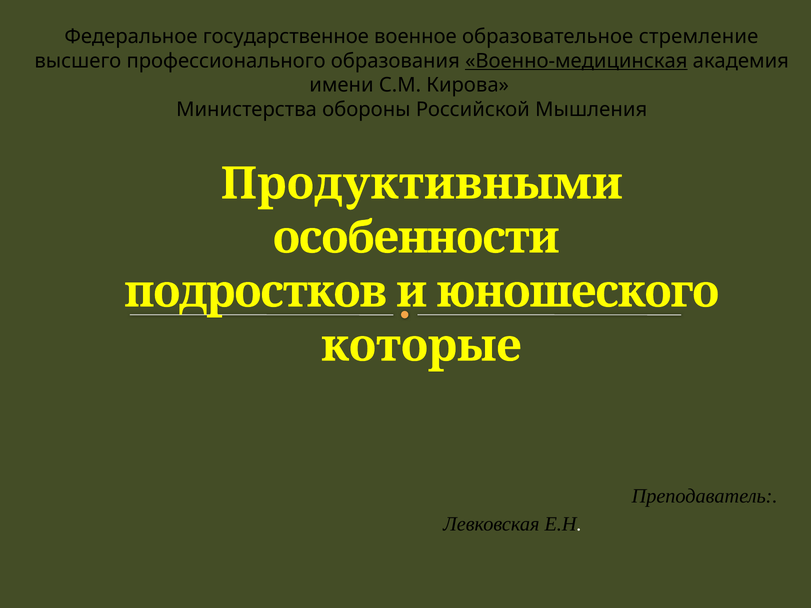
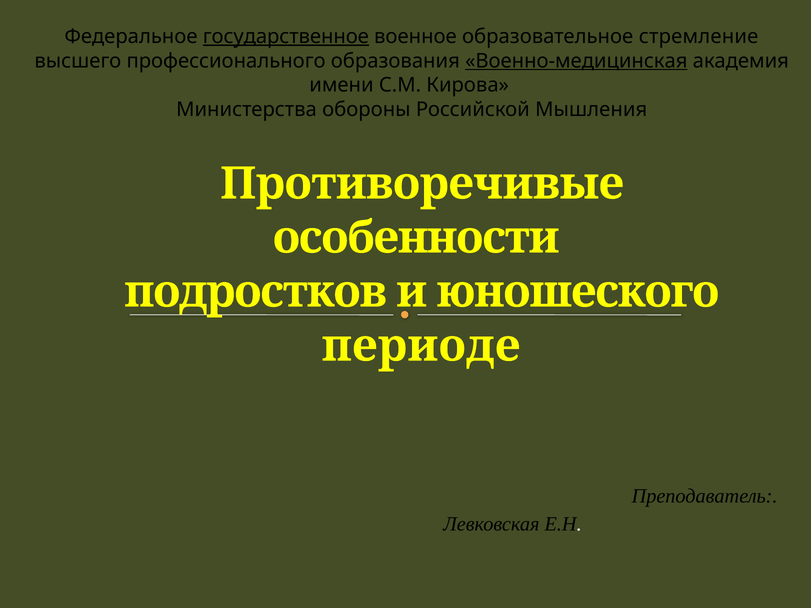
государственное underline: none -> present
Продуктивными: Продуктивными -> Противоречивые
которые: которые -> периоде
